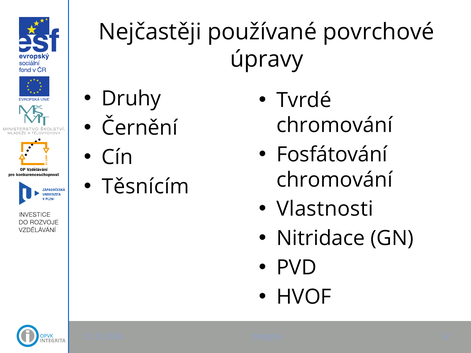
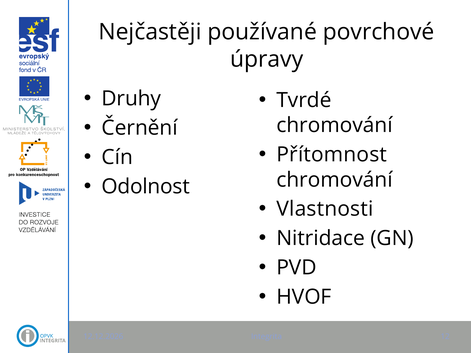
Fosfátování: Fosfátování -> Přítomnost
Těsnícím: Těsnícím -> Odolnost
